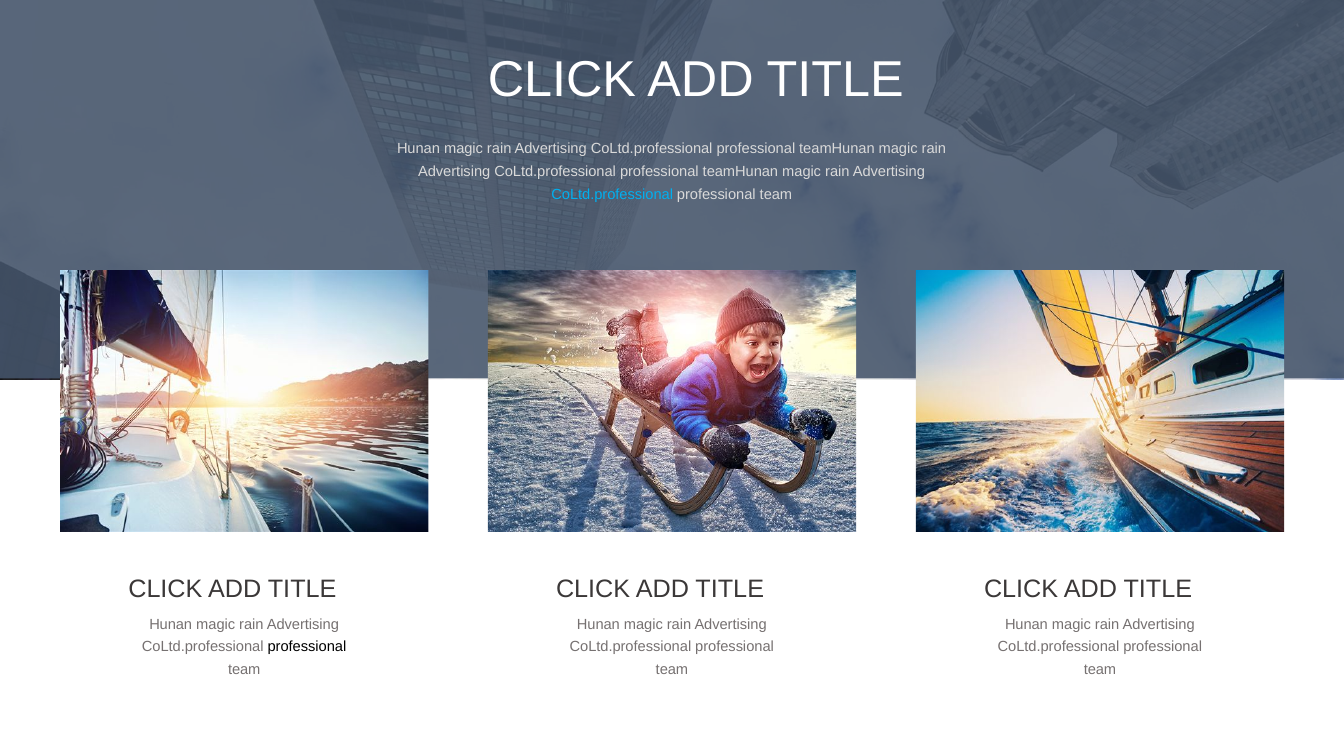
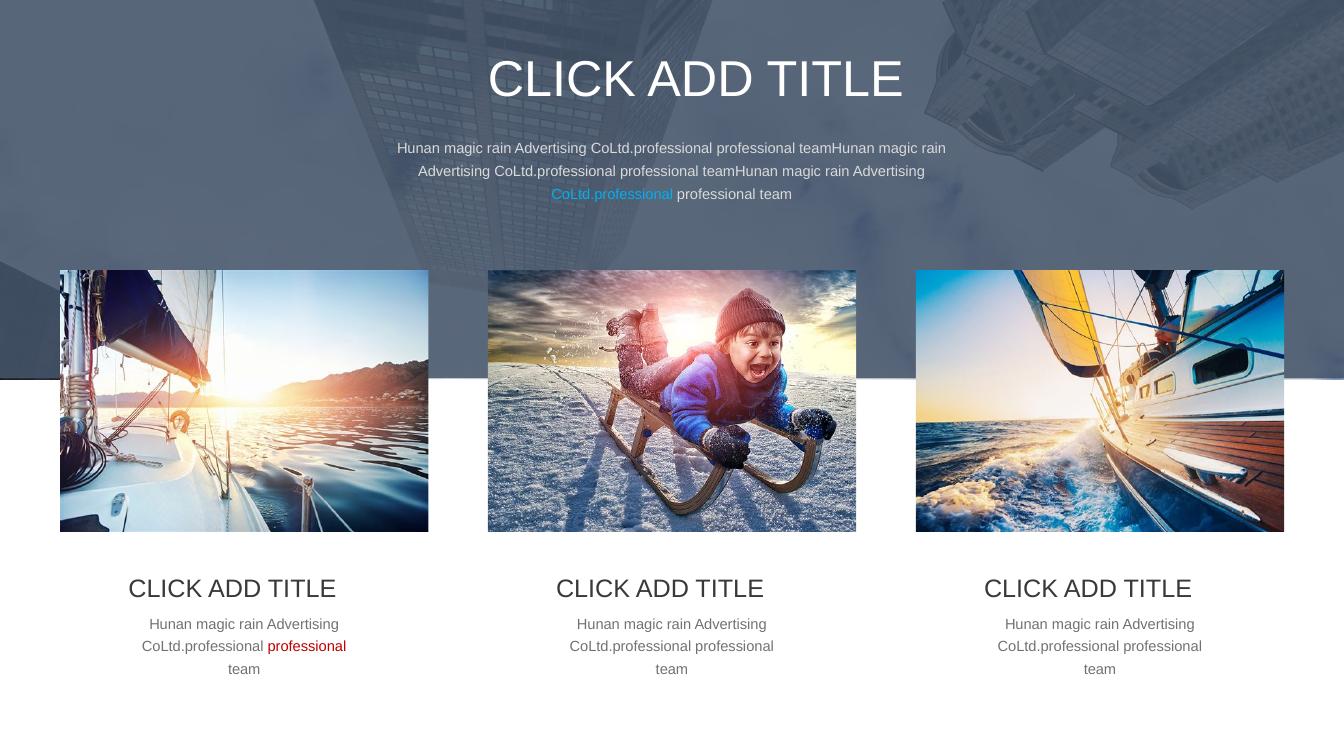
professional at (307, 647) colour: black -> red
